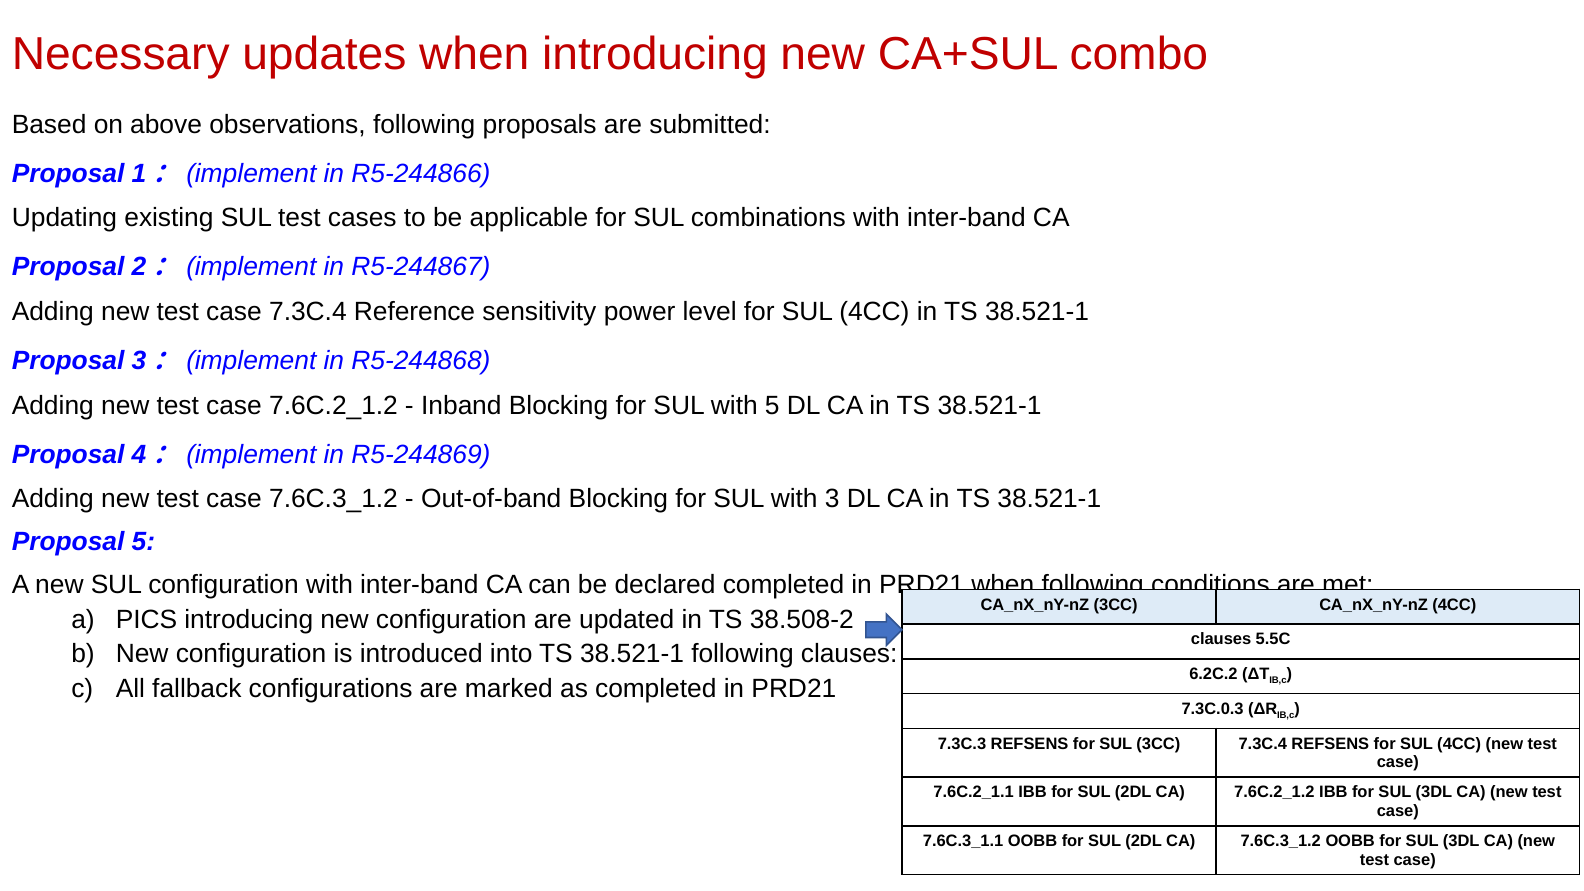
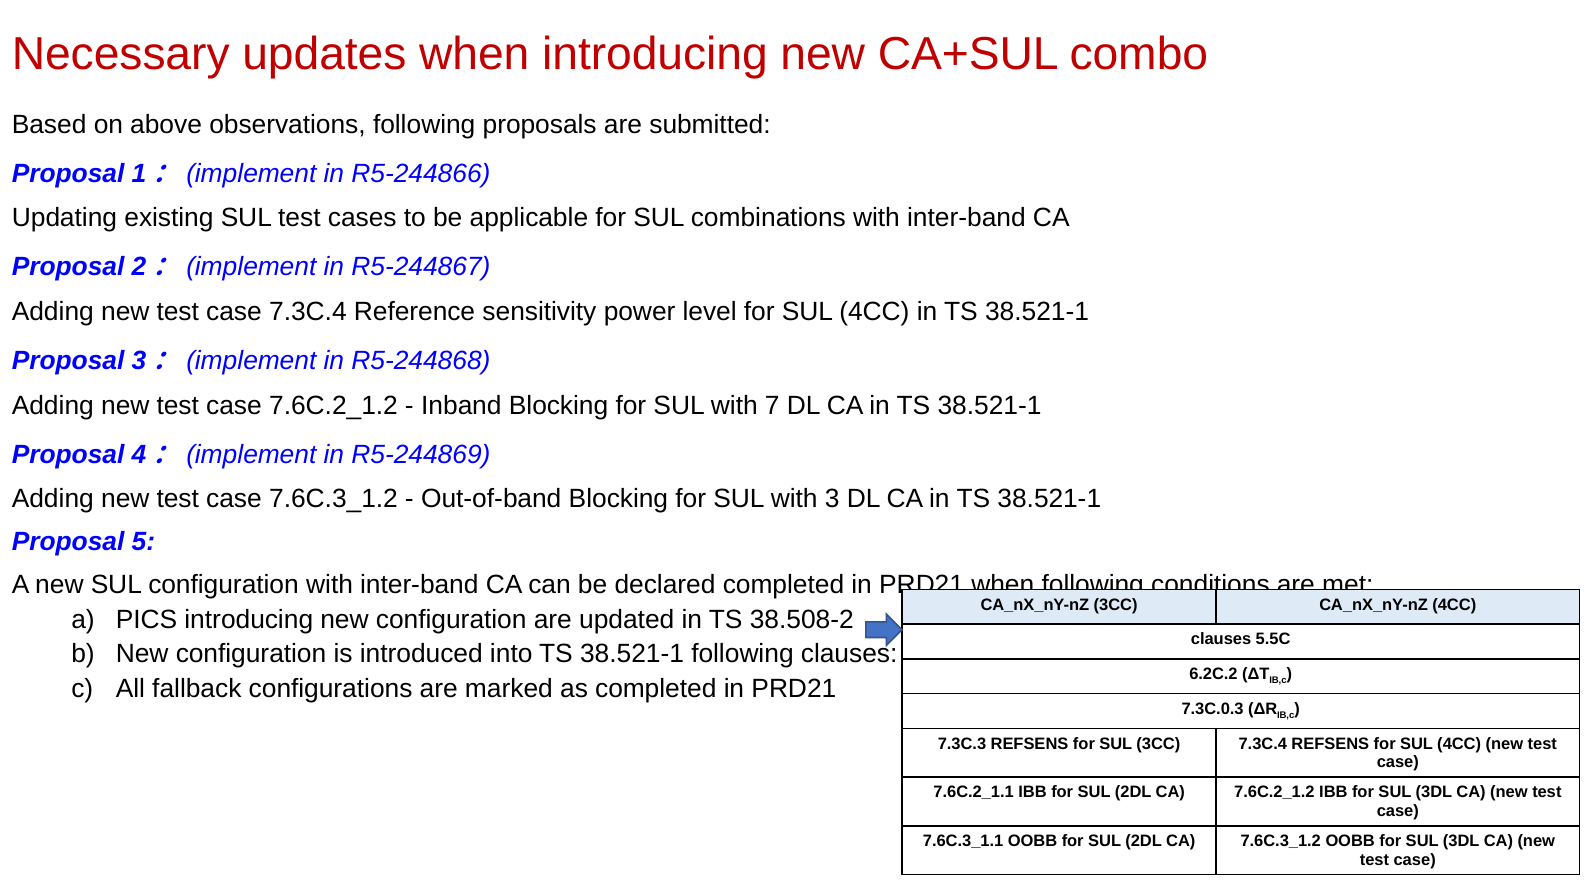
with 5: 5 -> 7
